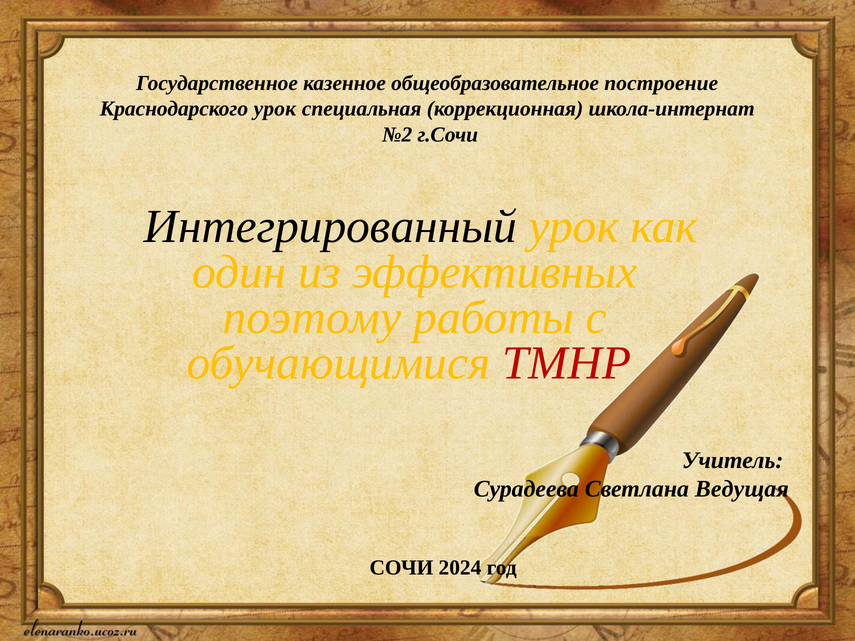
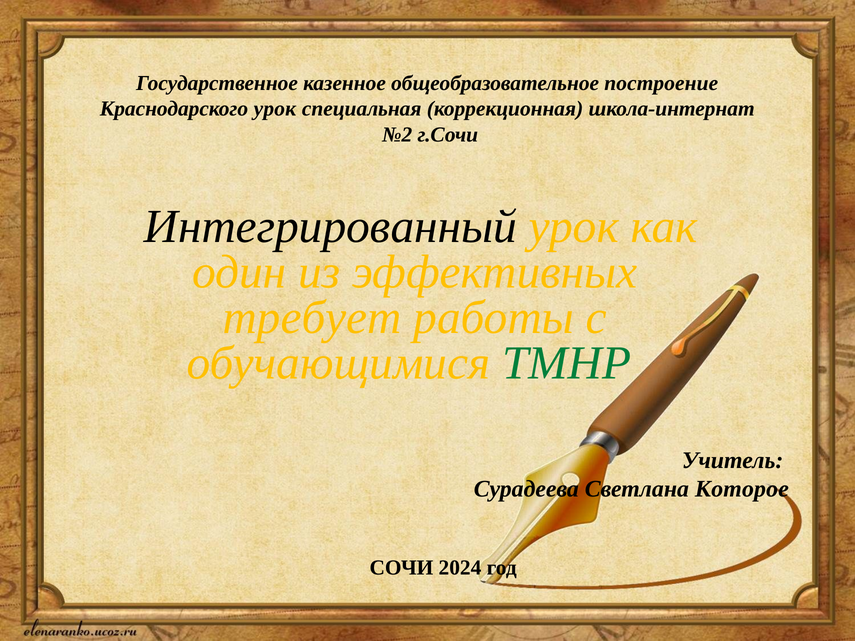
поэтому: поэтому -> требует
ТМНР colour: red -> green
Ведущая: Ведущая -> Которое
